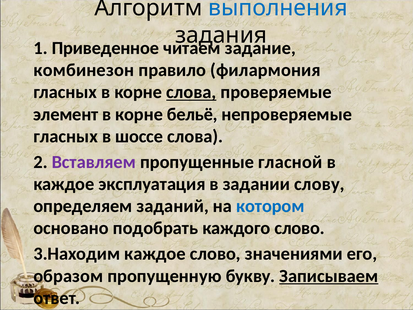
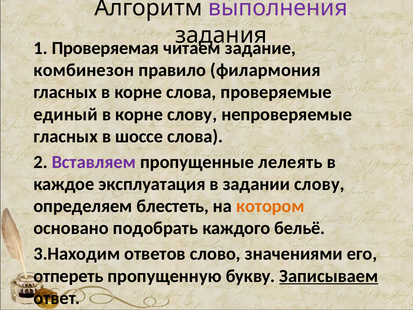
выполнения colour: blue -> purple
Приведенное: Приведенное -> Проверяемая
слова at (191, 92) underline: present -> none
элемент: элемент -> единый
корне бельё: бельё -> слову
гласной: гласной -> лелеять
заданий: заданий -> блестеть
котором colour: blue -> orange
каждого слово: слово -> бельё
3.Находим каждое: каждое -> ответов
образом: образом -> отпереть
